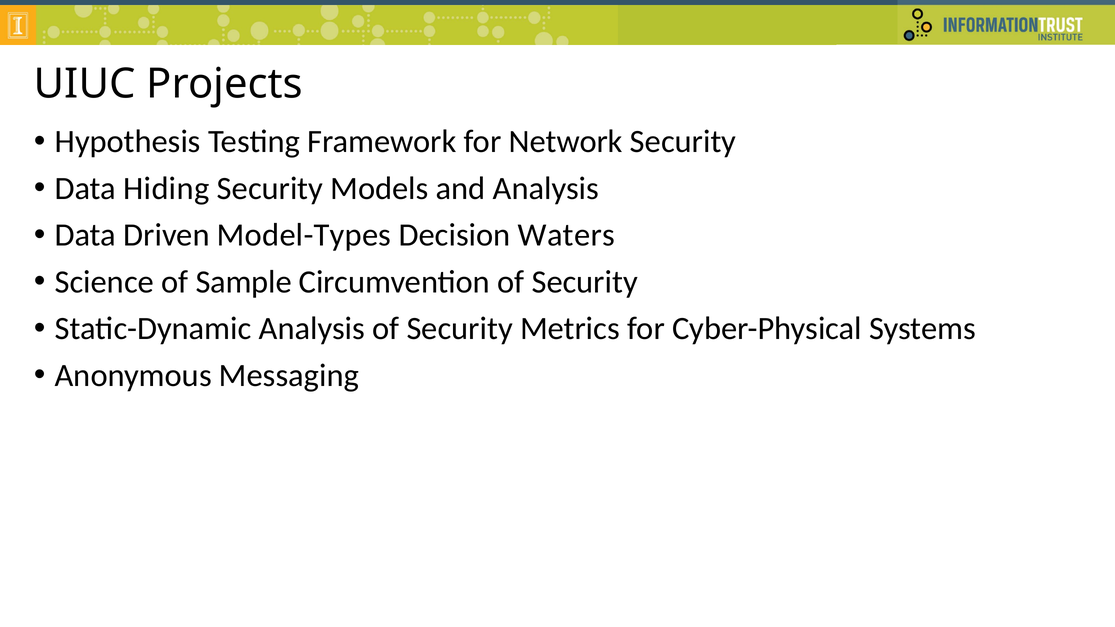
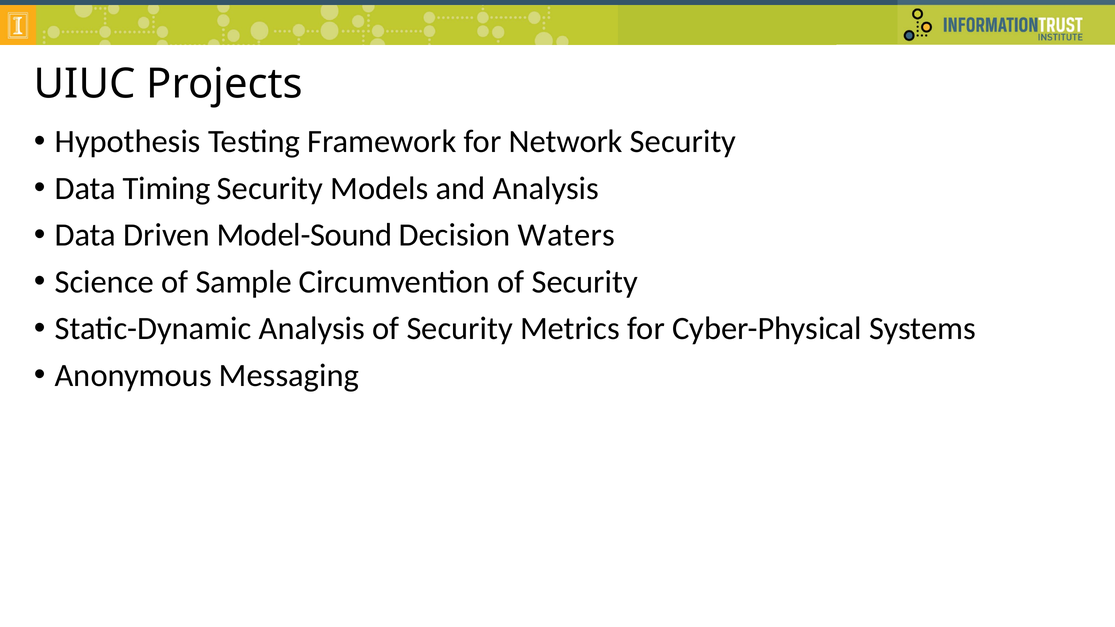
Hiding: Hiding -> Timing
Model-Types: Model-Types -> Model-Sound
